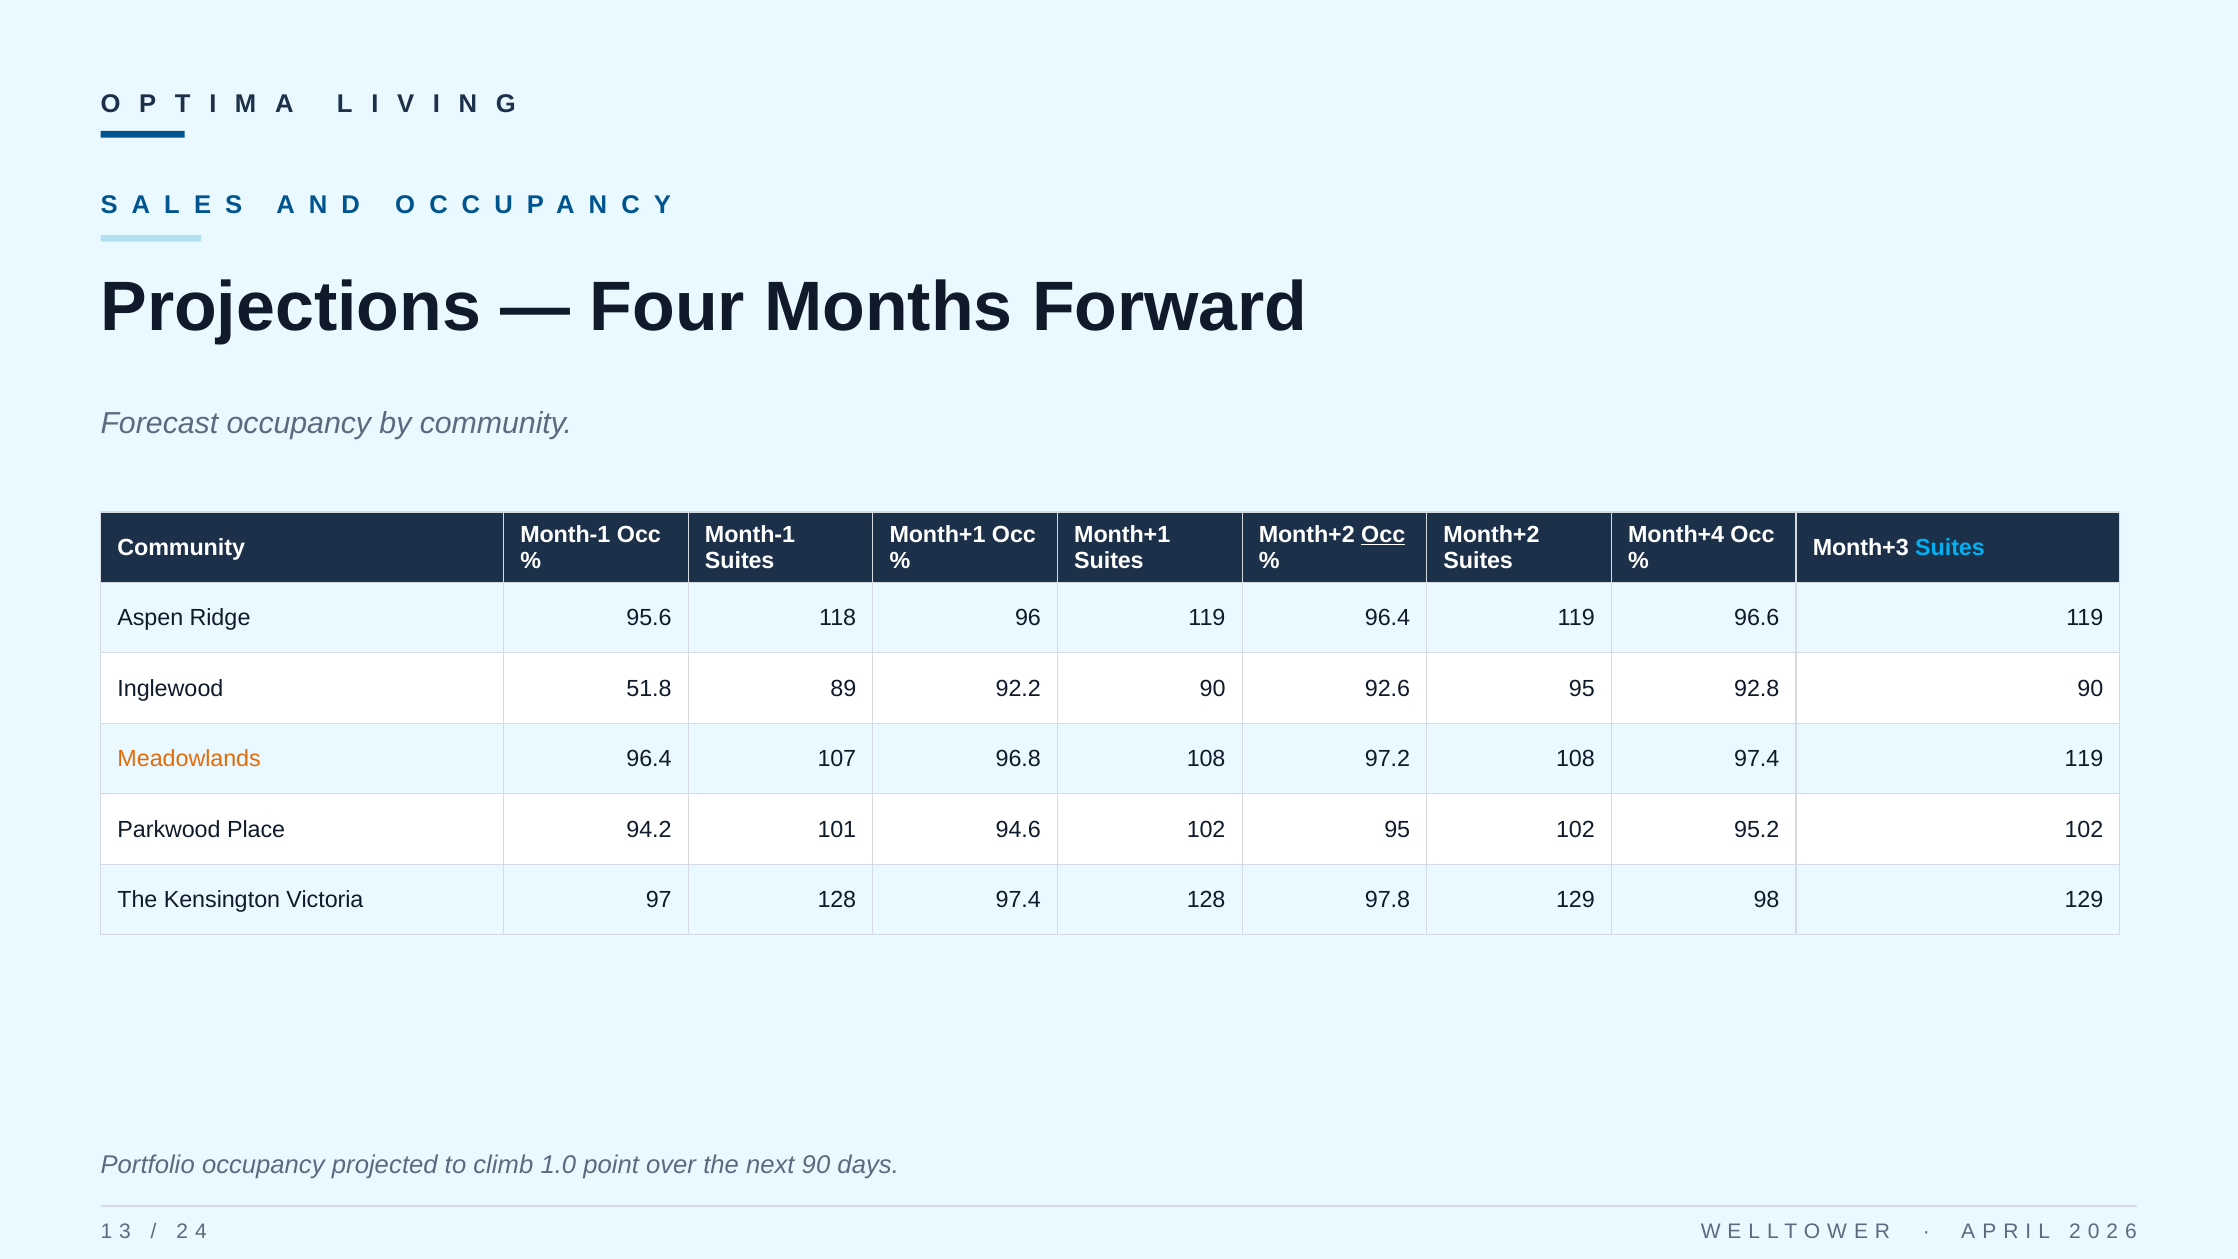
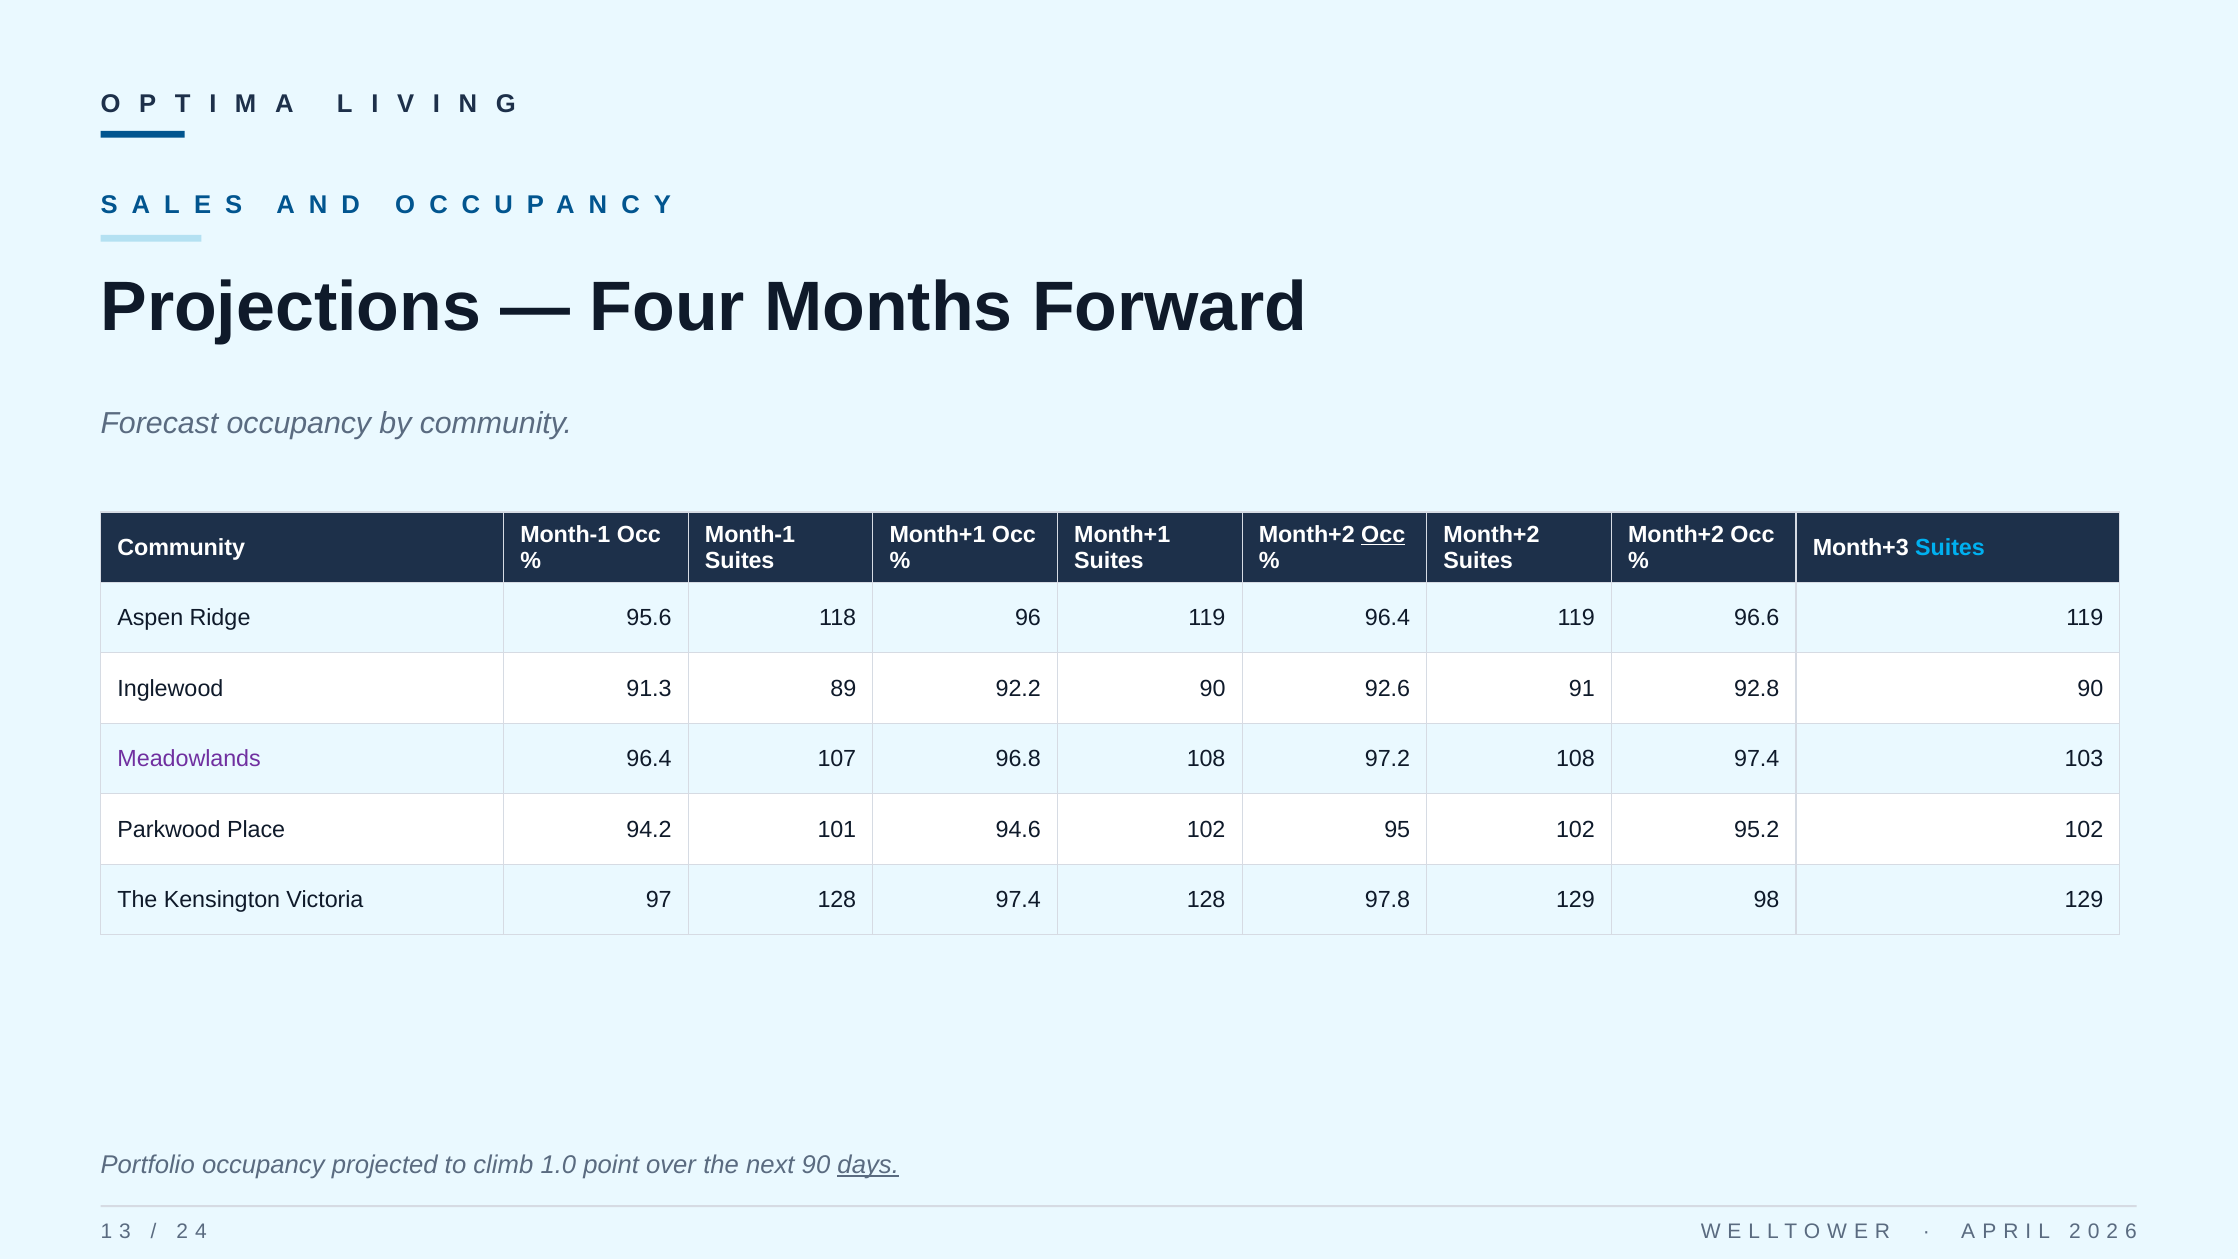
Month+4 at (1676, 534): Month+4 -> Month+2
51.8: 51.8 -> 91.3
92.6 95: 95 -> 91
Meadowlands colour: orange -> purple
97.4 119: 119 -> 103
days underline: none -> present
